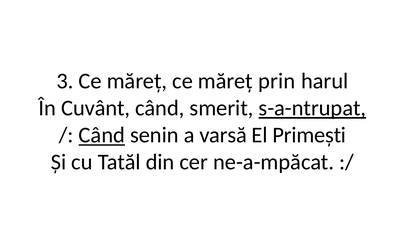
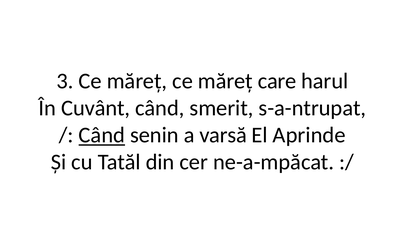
prin: prin -> care
s-a-ntrupat underline: present -> none
Primești: Primești -> Aprinde
